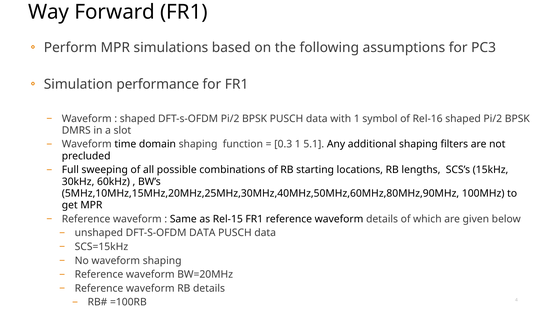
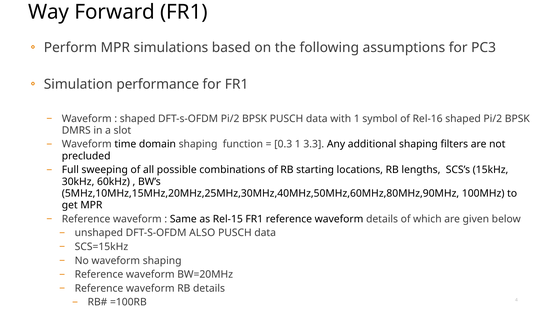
5.1: 5.1 -> 3.3
DFT-S-OFDM DATA: DATA -> ALSO
